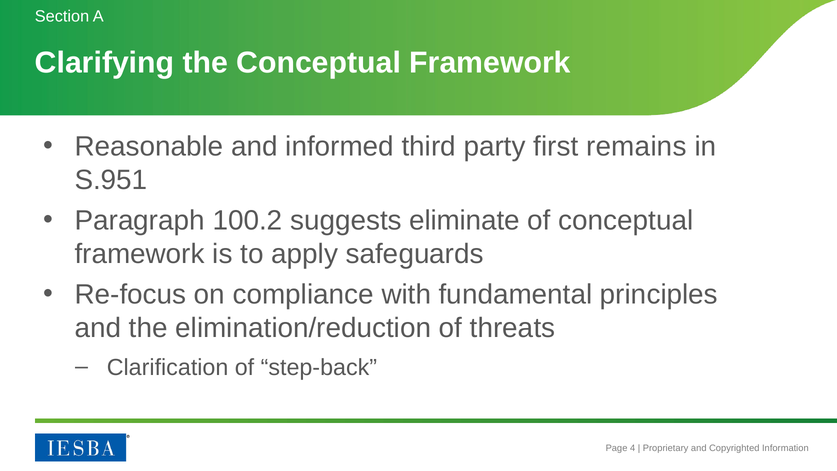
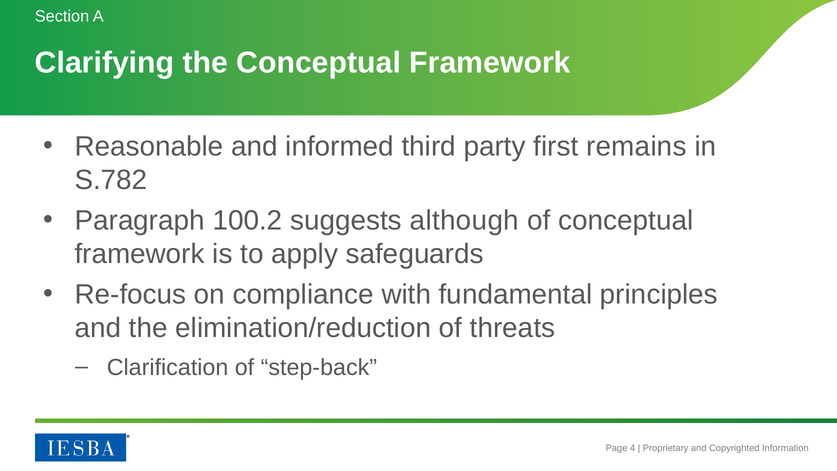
S.951: S.951 -> S.782
eliminate: eliminate -> although
